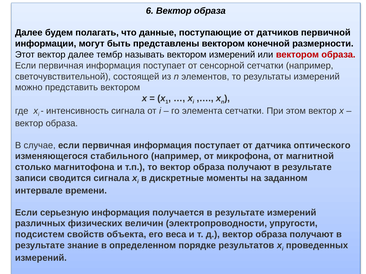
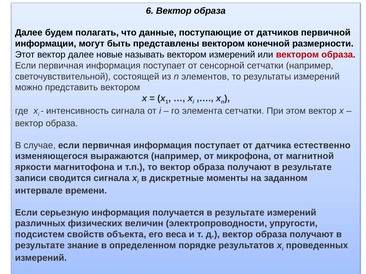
тембр: тембр -> новые
оптического: оптического -> естественно
стабильного: стабильного -> выражаются
столько: столько -> яркости
